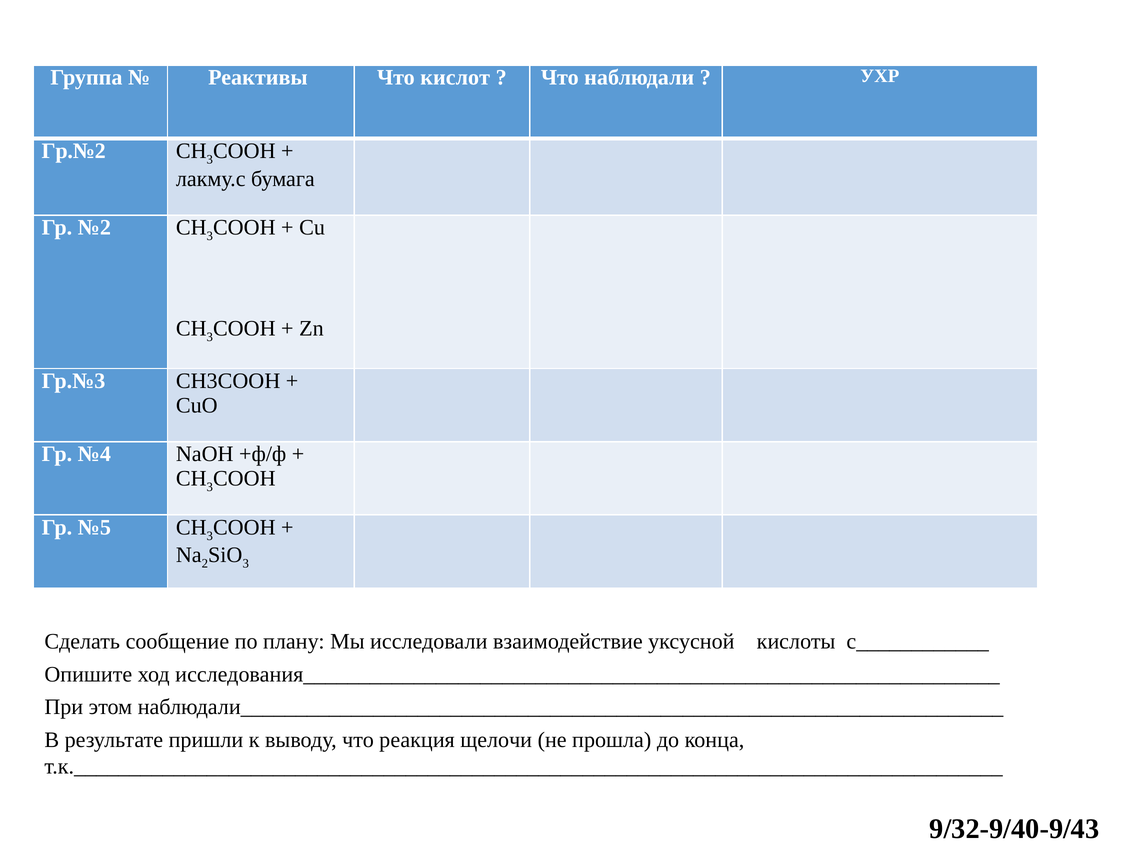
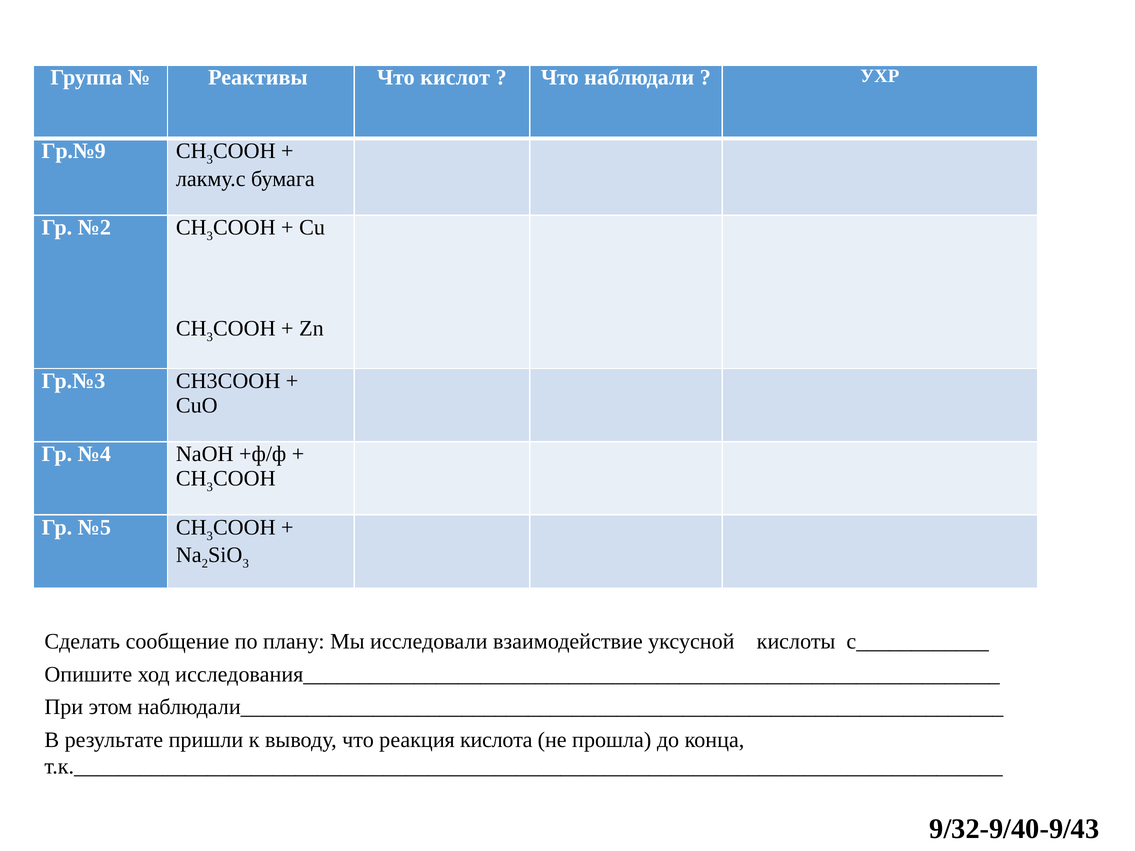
Гр.№2: Гр.№2 -> Гр.№9
щелочи: щелочи -> кислота
